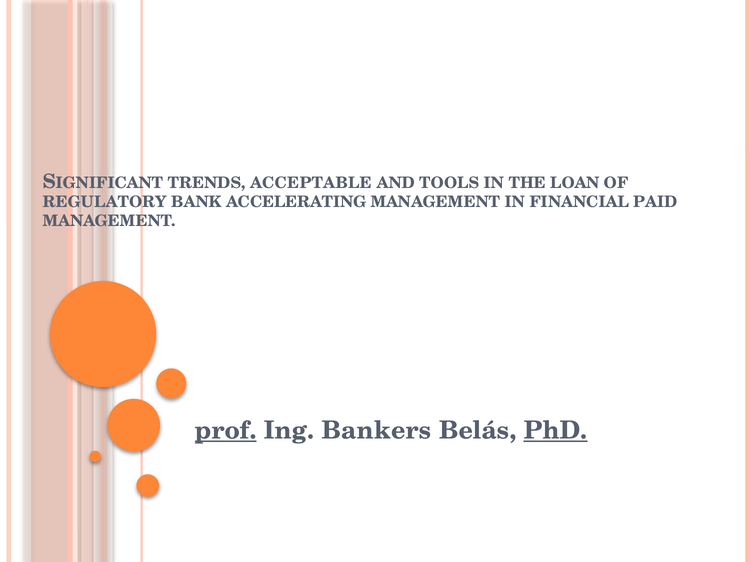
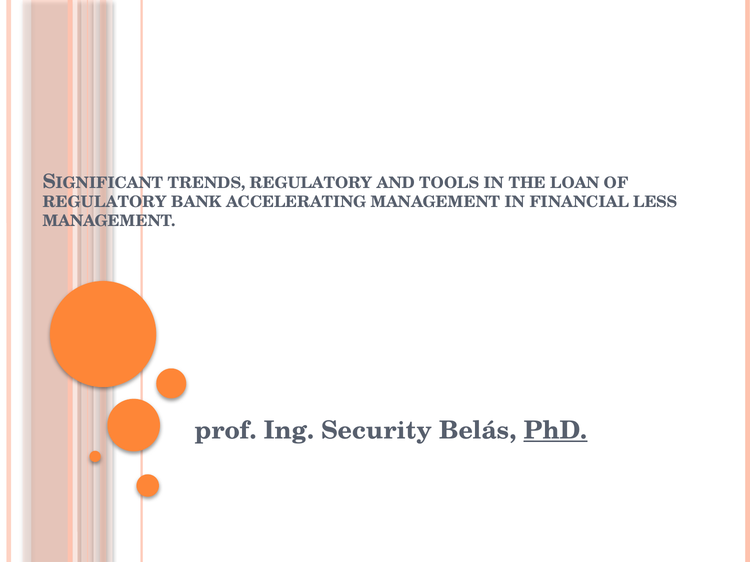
TRENDS ACCEPTABLE: ACCEPTABLE -> REGULATORY
PAID: PAID -> LESS
prof underline: present -> none
Bankers: Bankers -> Security
